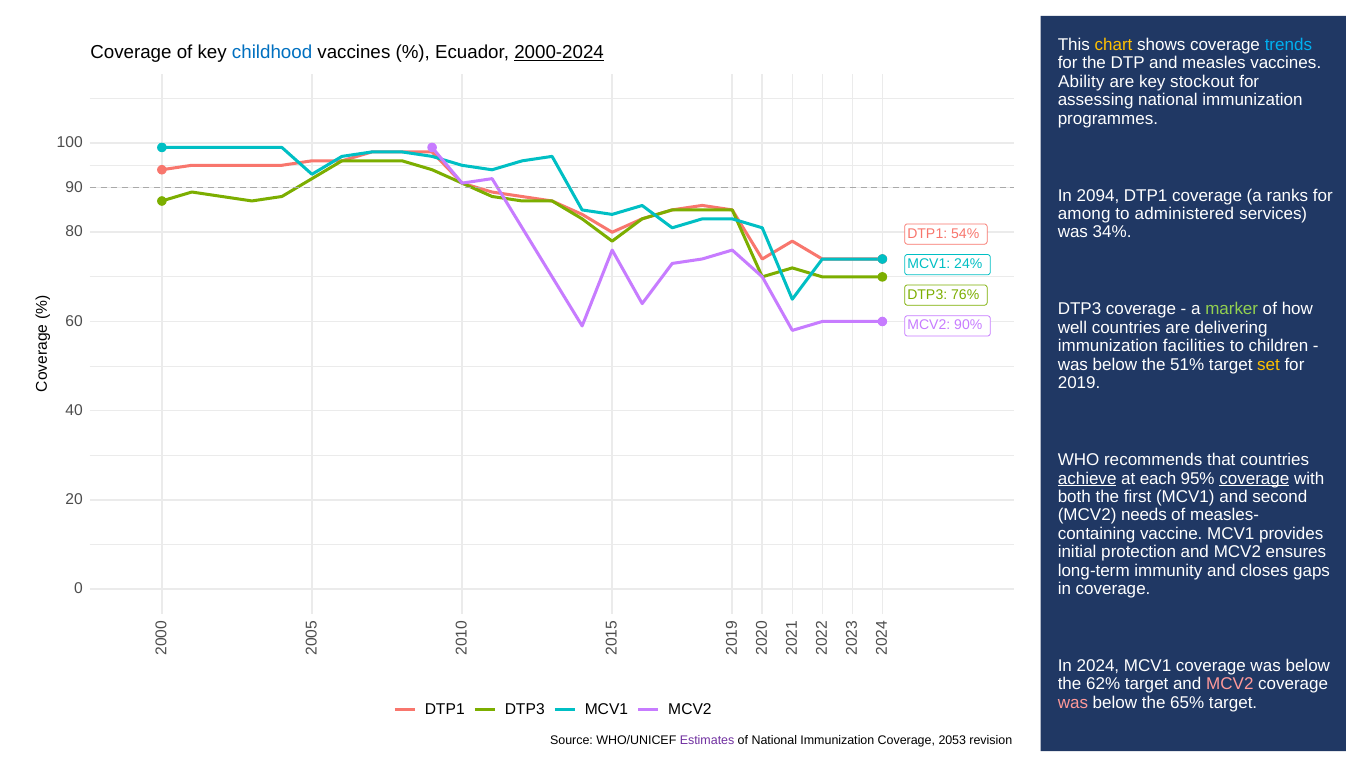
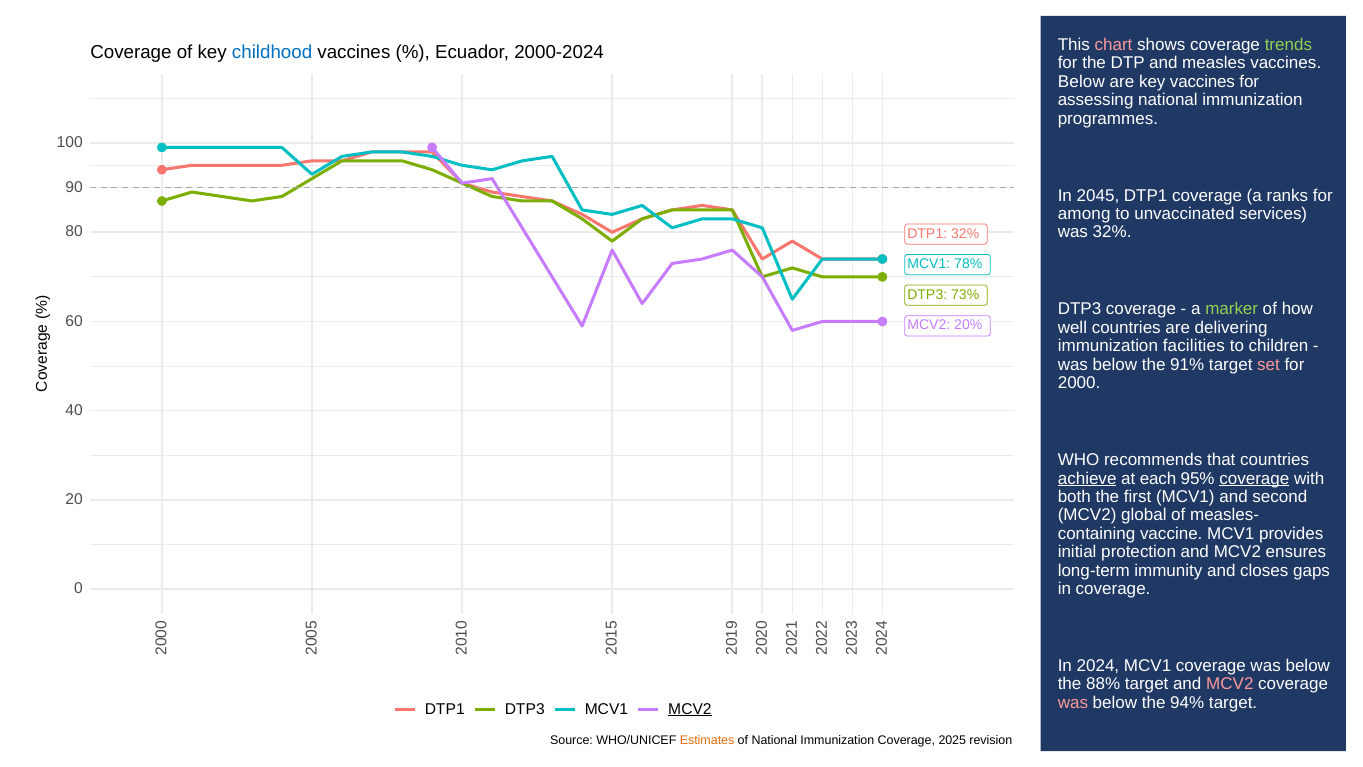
chart colour: yellow -> pink
trends colour: light blue -> light green
2000-2024 underline: present -> none
Ability at (1081, 82): Ability -> Below
key stockout: stockout -> vaccines
2094: 2094 -> 2045
administered: administered -> unvaccinated
was 34%: 34% -> 32%
DTP1 54%: 54% -> 32%
24%: 24% -> 78%
76%: 76% -> 73%
90%: 90% -> 20%
51%: 51% -> 91%
set colour: yellow -> pink
2019: 2019 -> 2000
needs: needs -> global
62%: 62% -> 88%
65%: 65% -> 94%
MCV2 at (690, 709) underline: none -> present
Estimates colour: purple -> orange
2053: 2053 -> 2025
